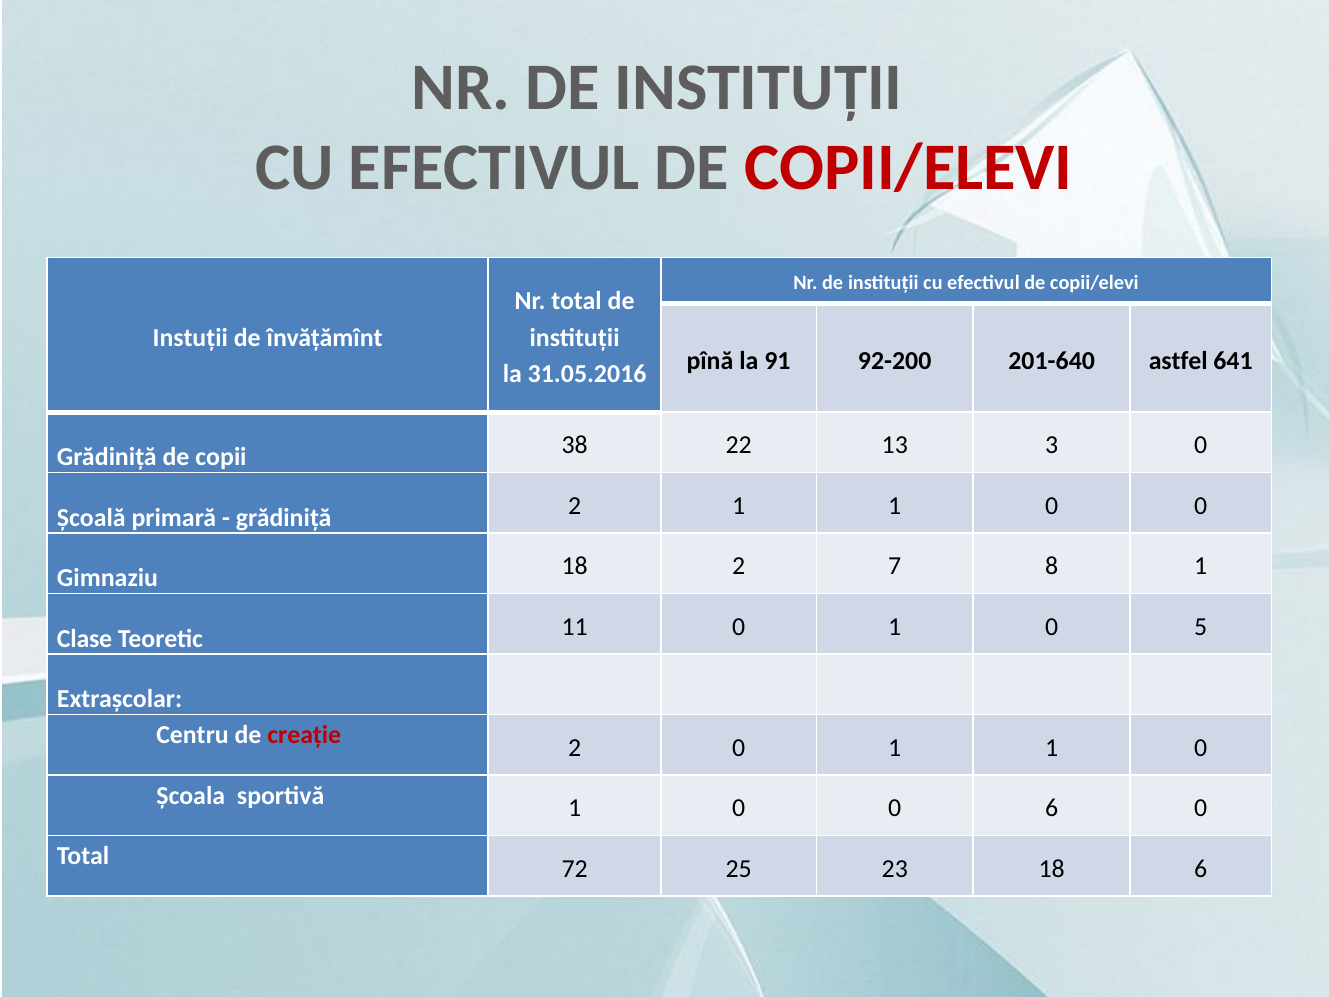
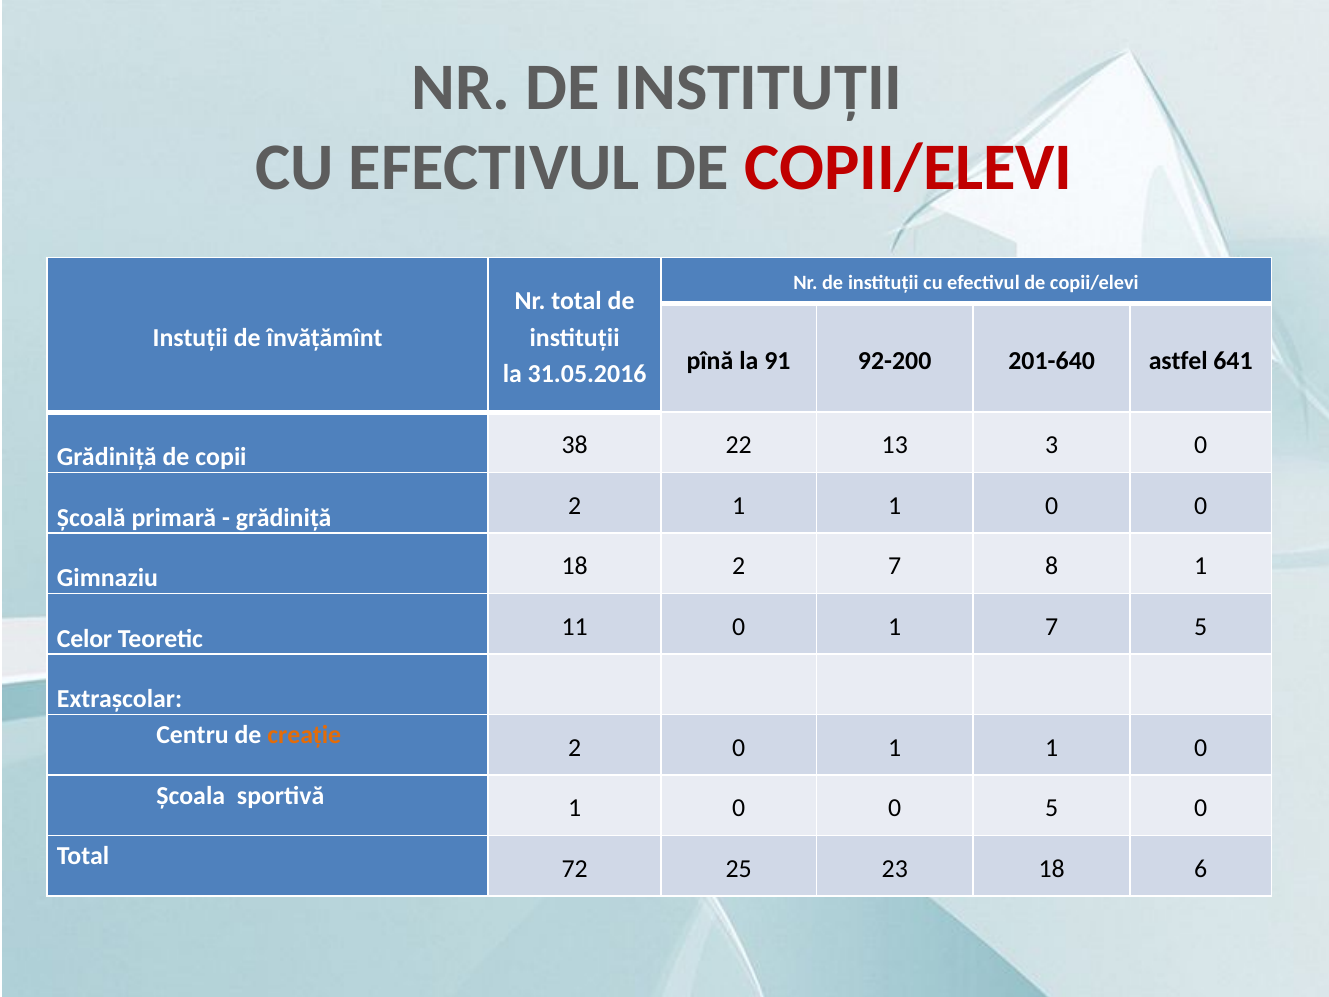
Clase: Clase -> Celor
0 1 0: 0 -> 7
creație colour: red -> orange
0 6: 6 -> 5
